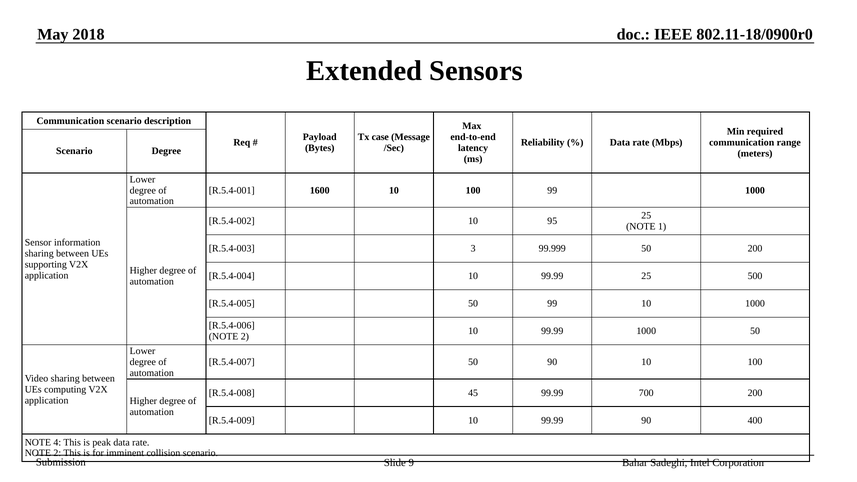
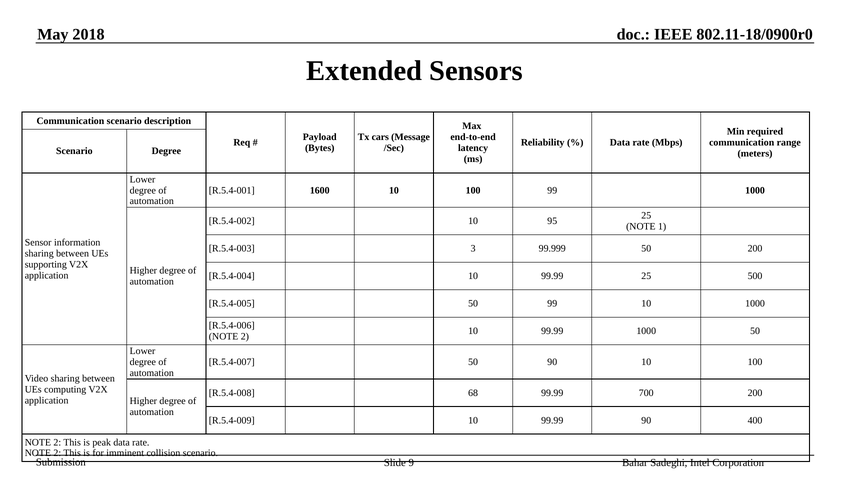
case: case -> cars
45: 45 -> 68
4 at (57, 442): 4 -> 2
